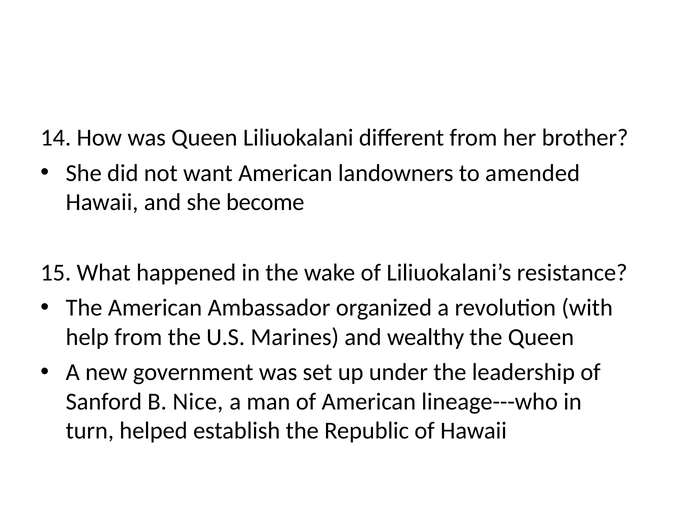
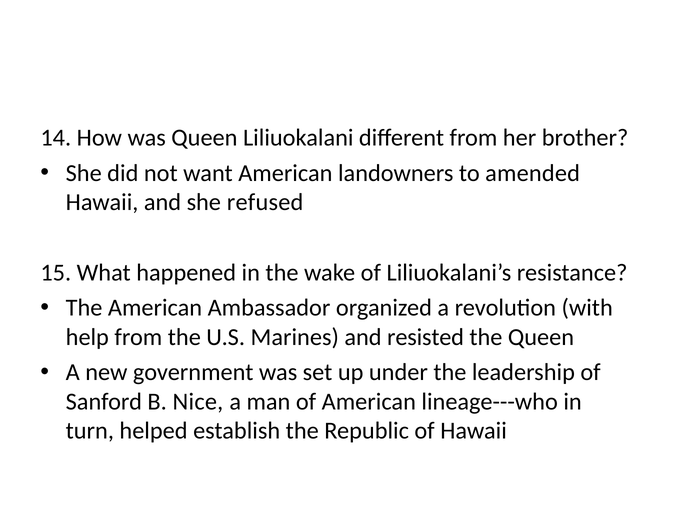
become: become -> refused
wealthy: wealthy -> resisted
